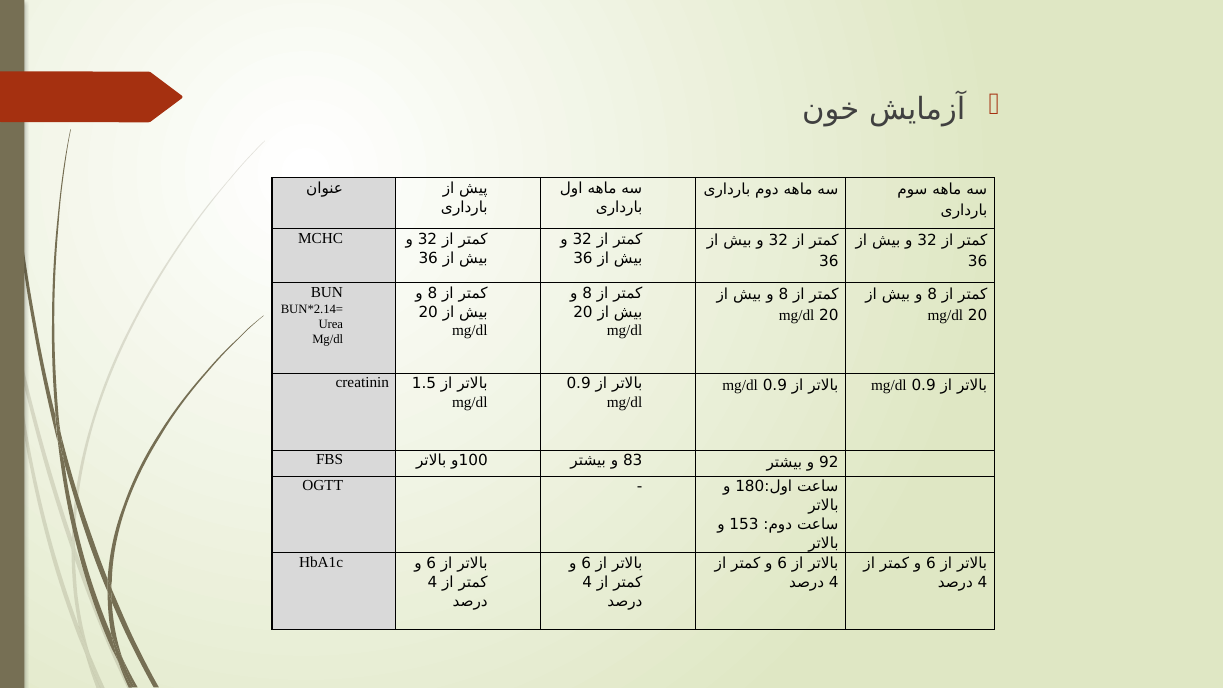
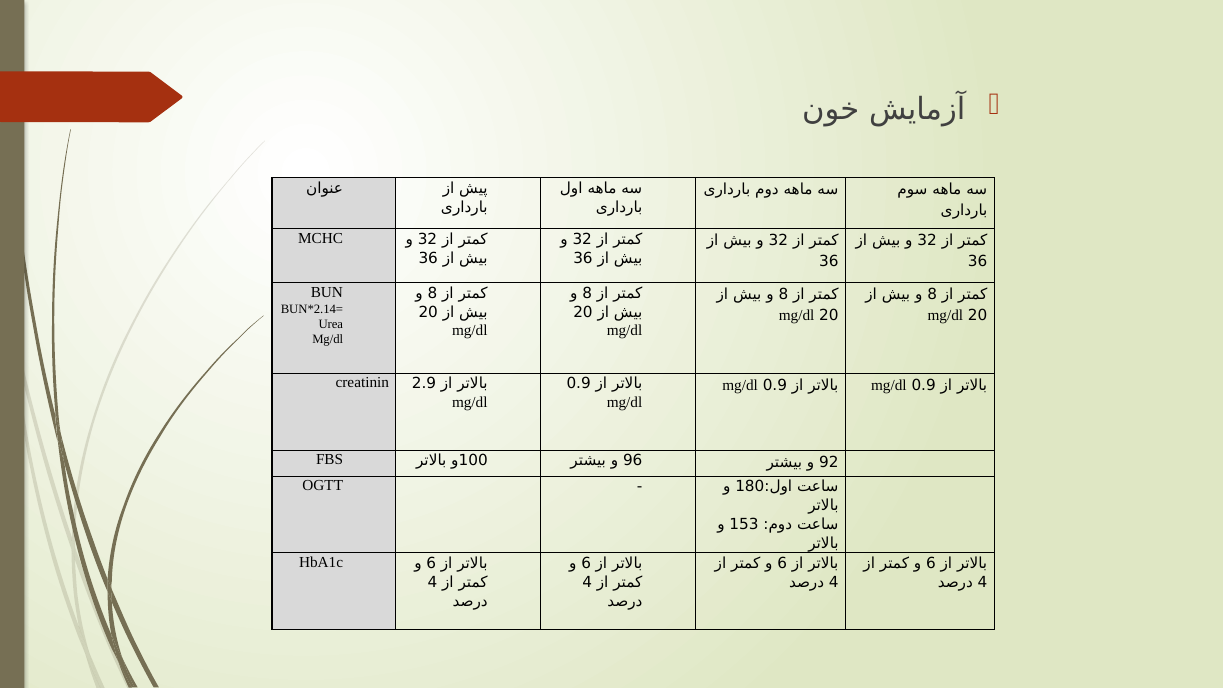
1.5: 1.5 -> 2.9
83: 83 -> 96
